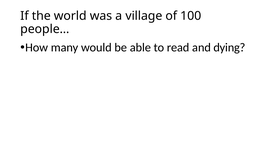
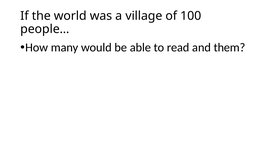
dying: dying -> them
